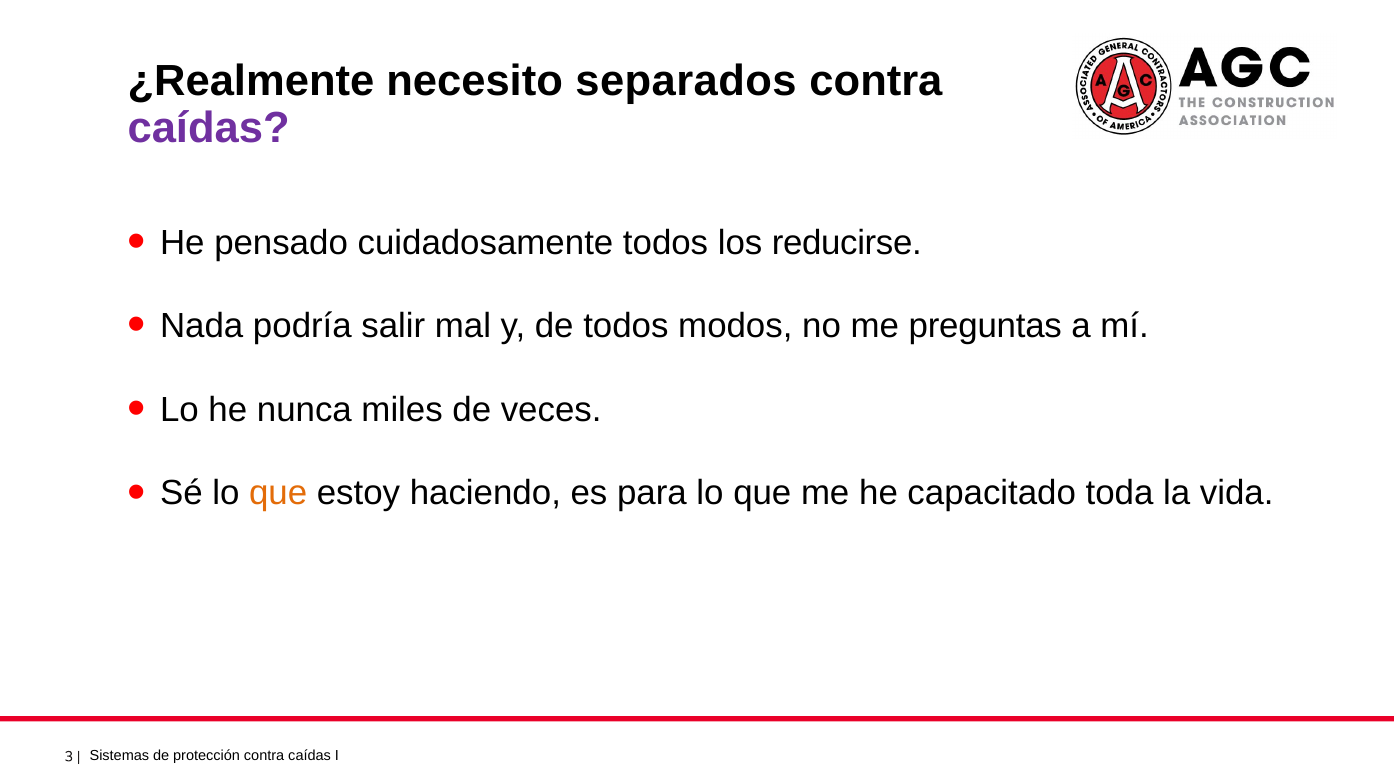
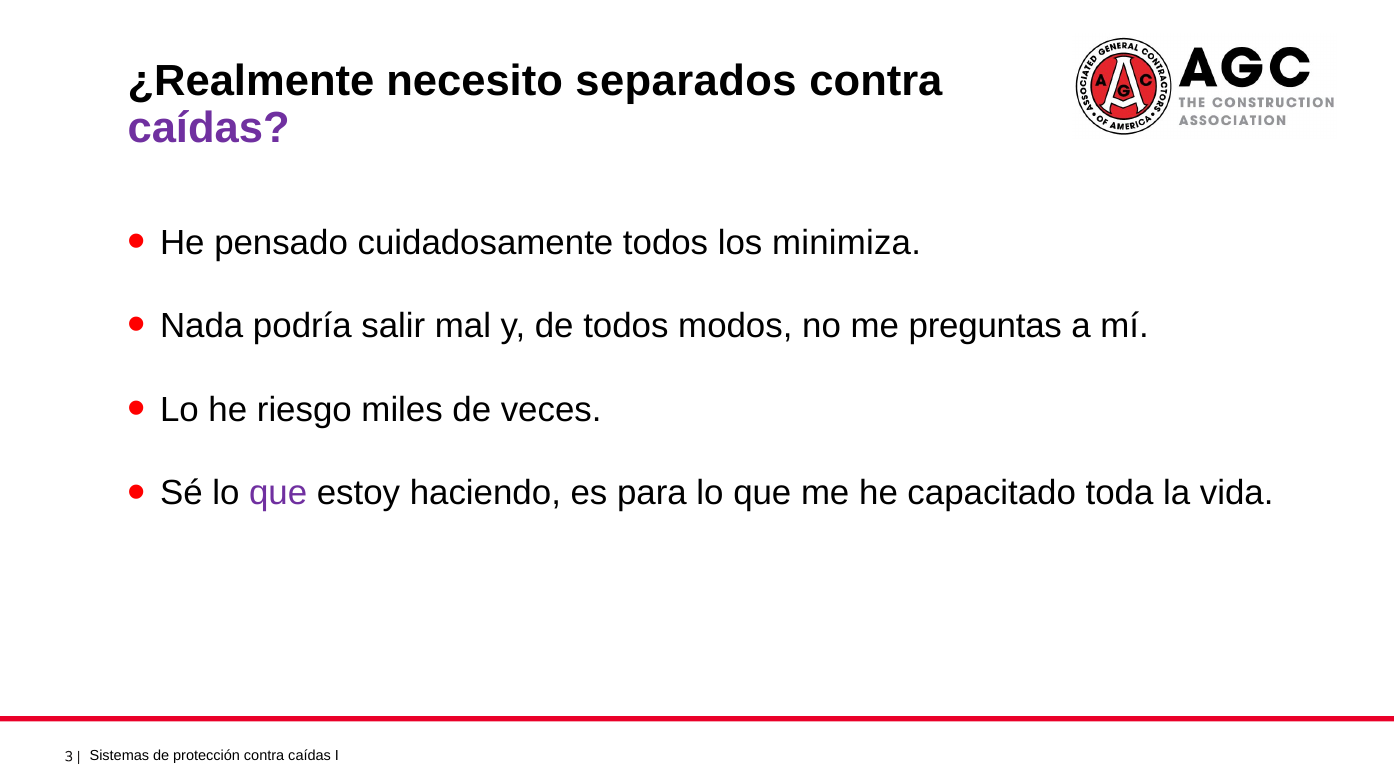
reducirse: reducirse -> minimiza
nunca: nunca -> riesgo
que at (278, 493) colour: orange -> purple
